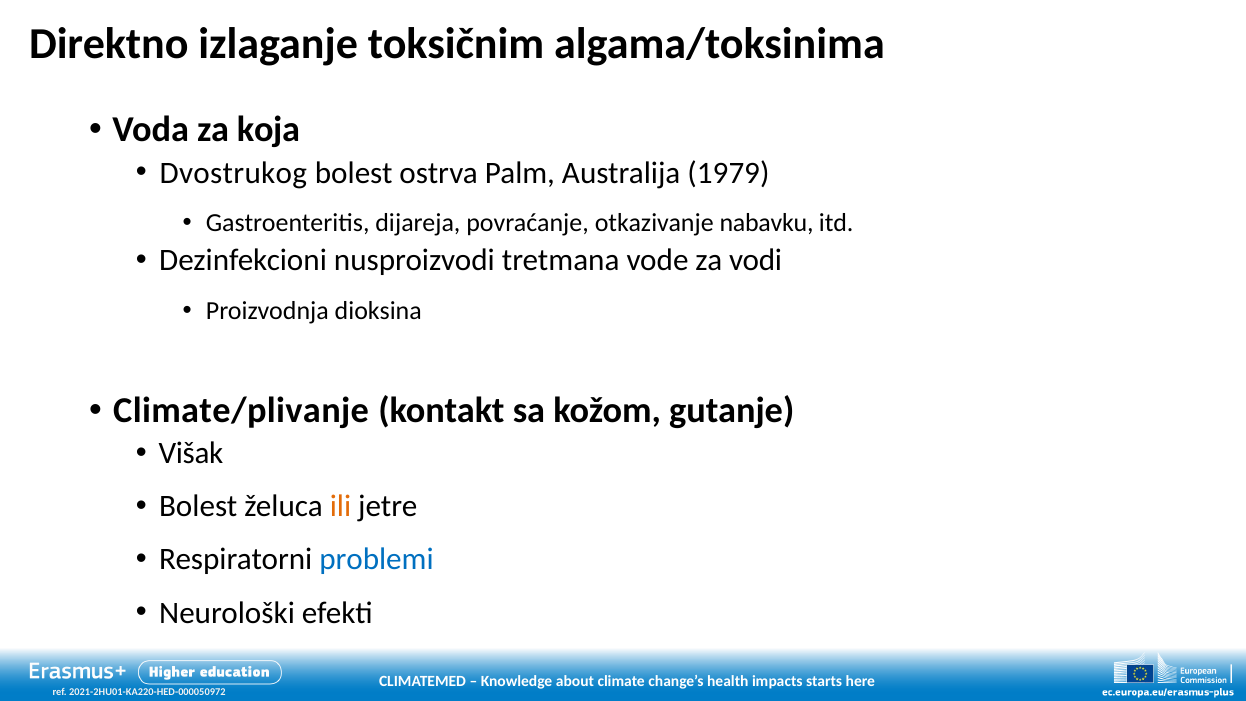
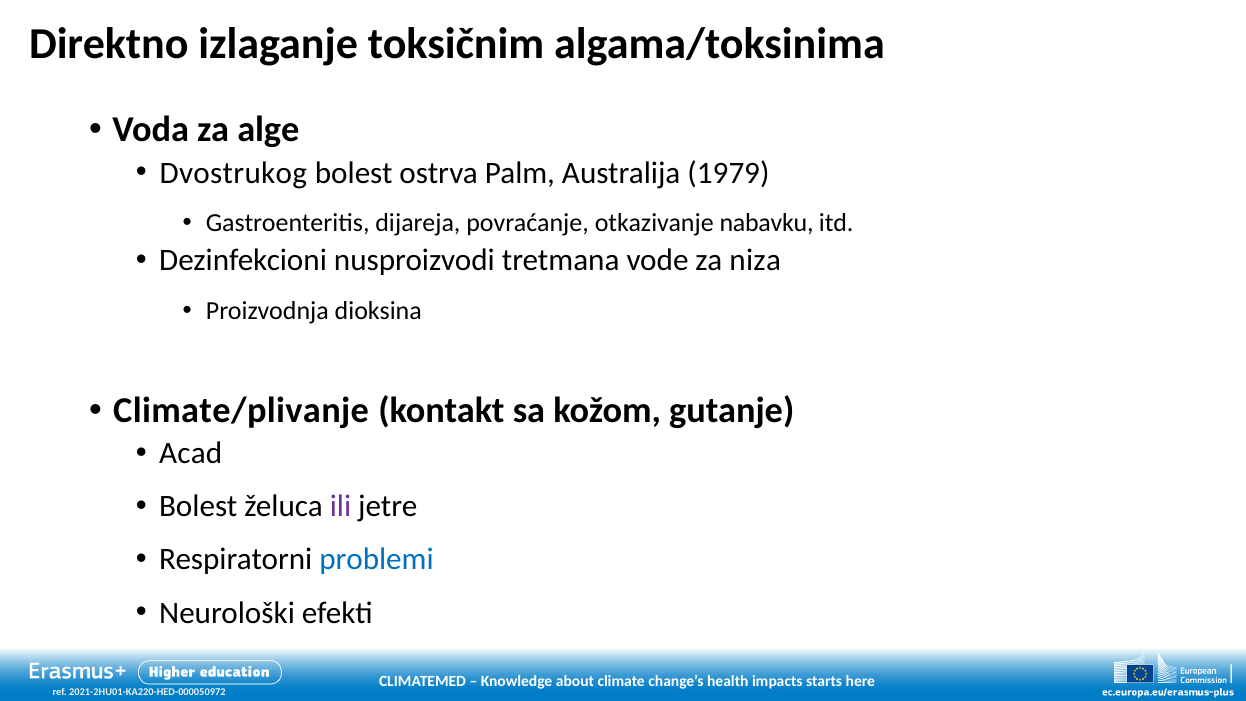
koja: koja -> alge
vodi: vodi -> niza
Višak: Višak -> Acad
ili colour: orange -> purple
